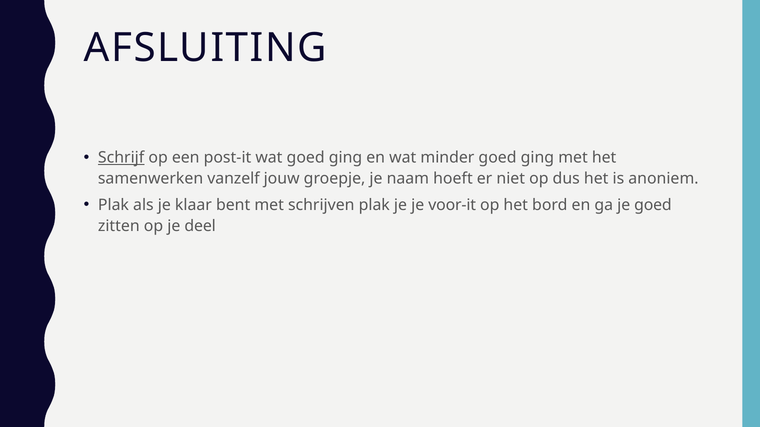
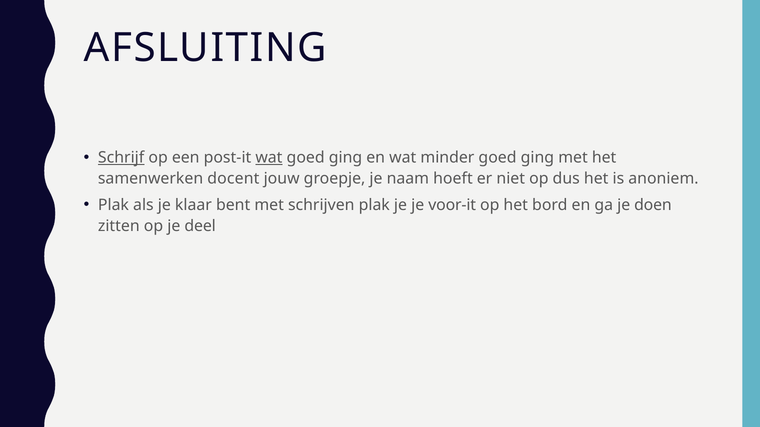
wat at (269, 158) underline: none -> present
vanzelf: vanzelf -> docent
je goed: goed -> doen
